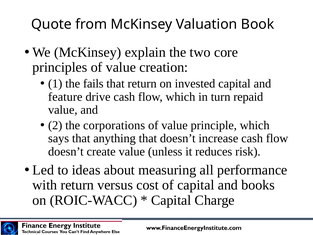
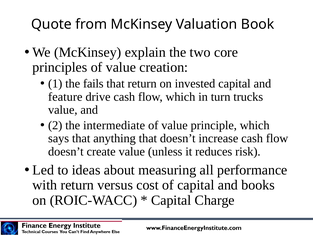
repaid: repaid -> trucks
corporations: corporations -> intermediate
